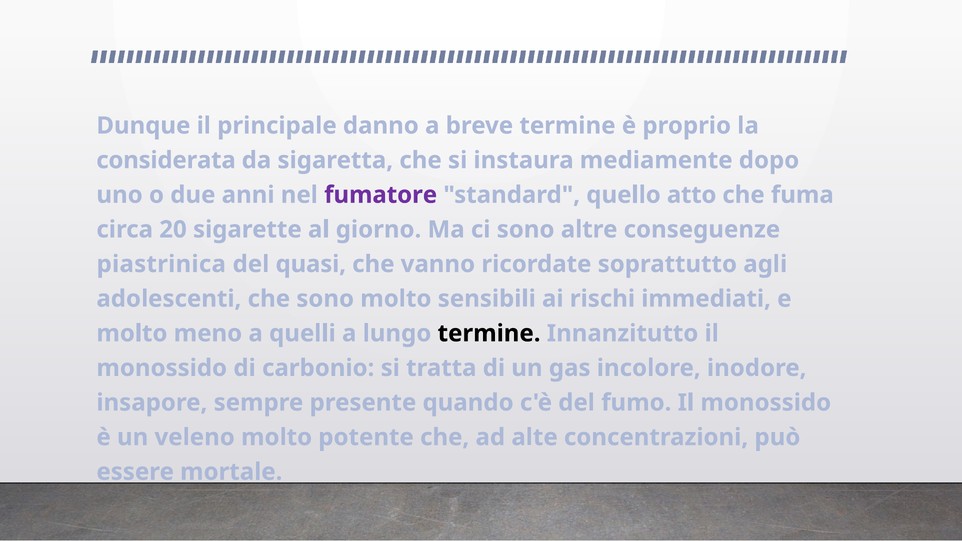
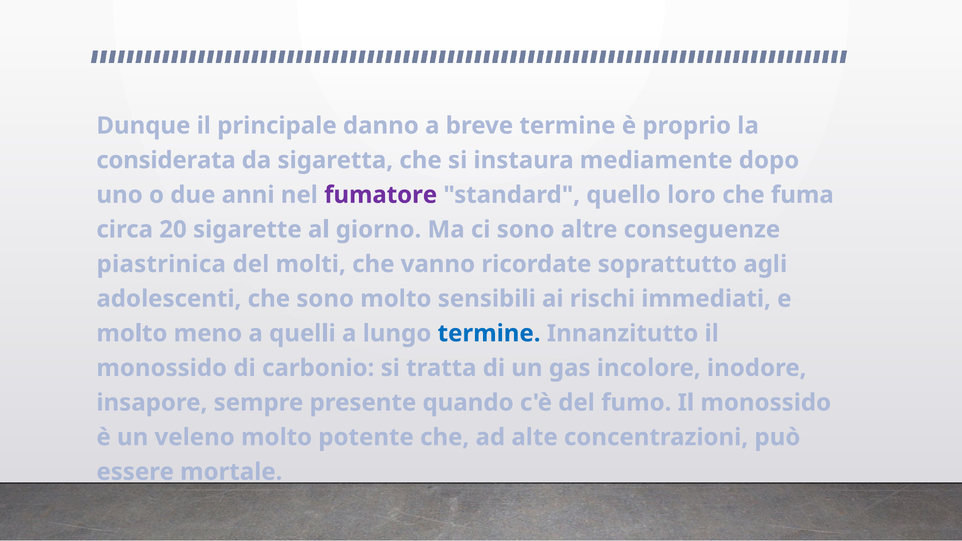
atto: atto -> loro
quasi: quasi -> molti
termine at (489, 333) colour: black -> blue
